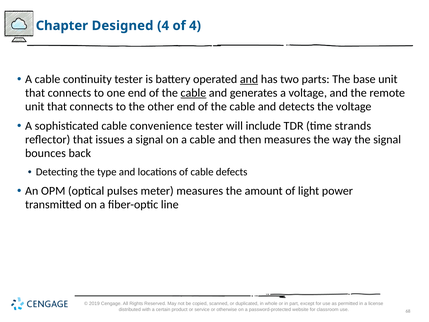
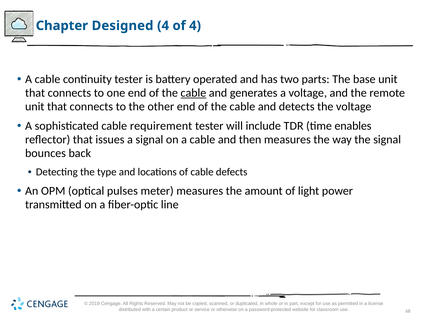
and at (249, 79) underline: present -> none
convenience: convenience -> requirement
strands: strands -> enables
